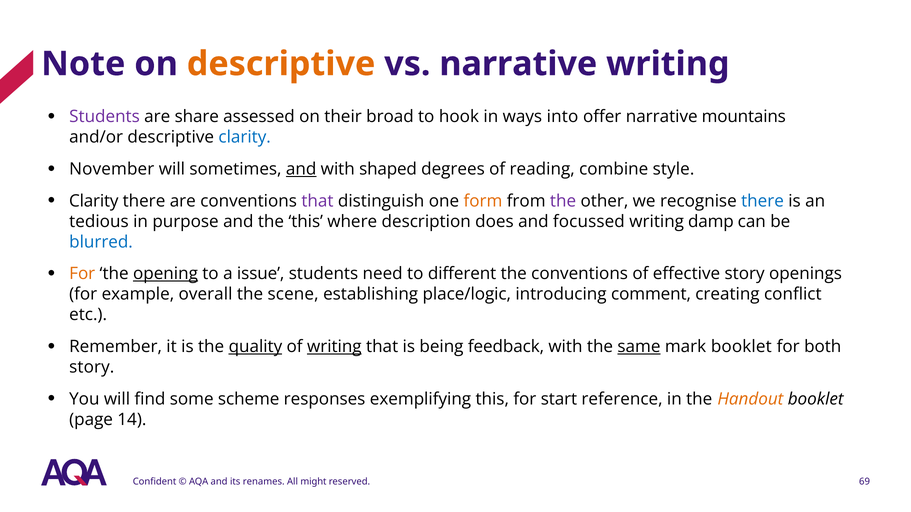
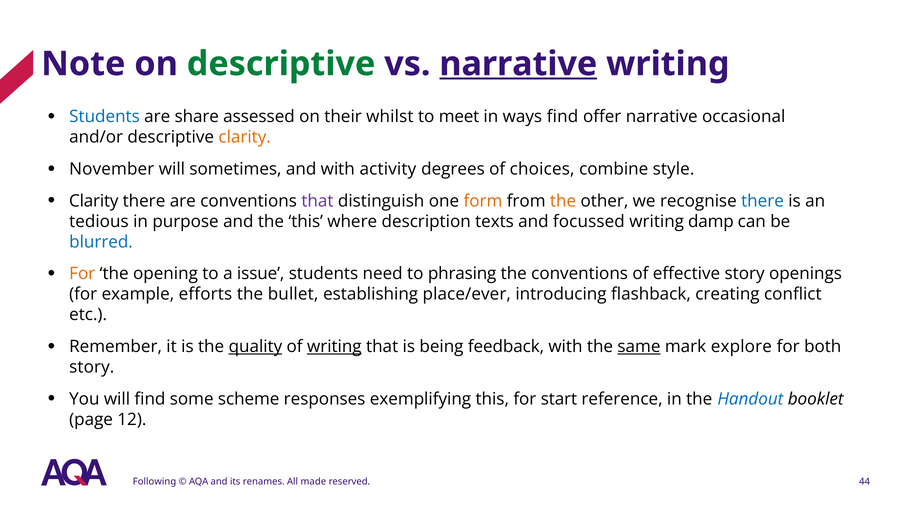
descriptive at (281, 64) colour: orange -> green
narrative at (518, 64) underline: none -> present
Students at (105, 117) colour: purple -> blue
broad: broad -> whilst
hook: hook -> meet
ways into: into -> find
mountains: mountains -> occasional
clarity at (245, 137) colour: blue -> orange
and at (301, 169) underline: present -> none
shaped: shaped -> activity
reading: reading -> choices
the at (563, 201) colour: purple -> orange
does: does -> texts
opening underline: present -> none
different: different -> phrasing
overall: overall -> efforts
scene: scene -> bullet
place/logic: place/logic -> place/ever
comment: comment -> flashback
mark booklet: booklet -> explore
Handout colour: orange -> blue
14: 14 -> 12
Confident: Confident -> Following
might: might -> made
69: 69 -> 44
